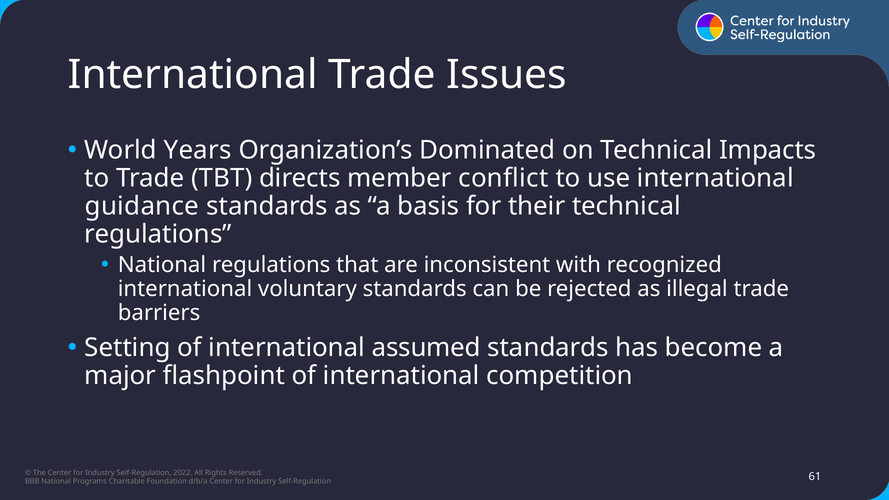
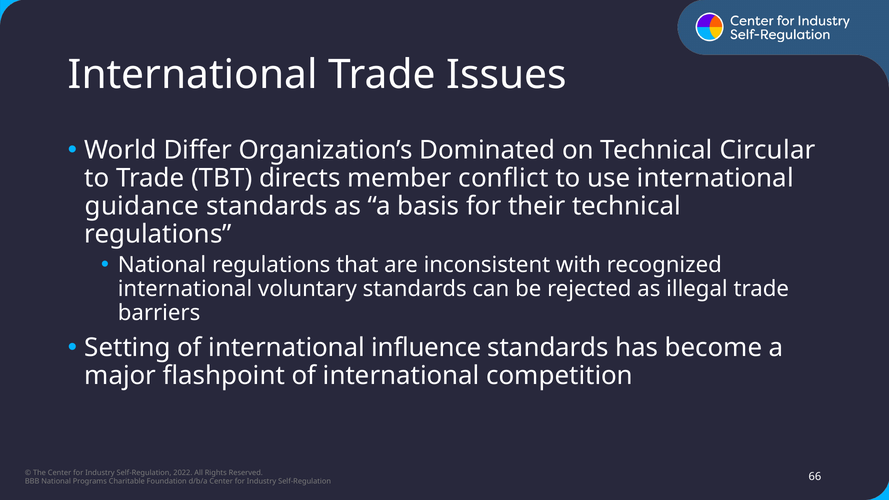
Years: Years -> Differ
Impacts: Impacts -> Circular
assumed: assumed -> influence
61: 61 -> 66
